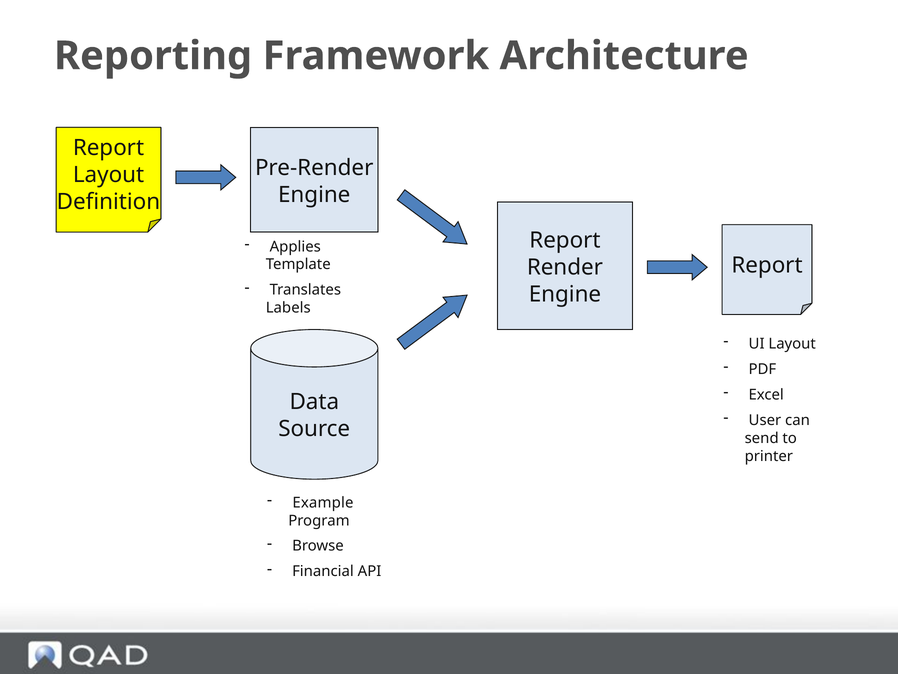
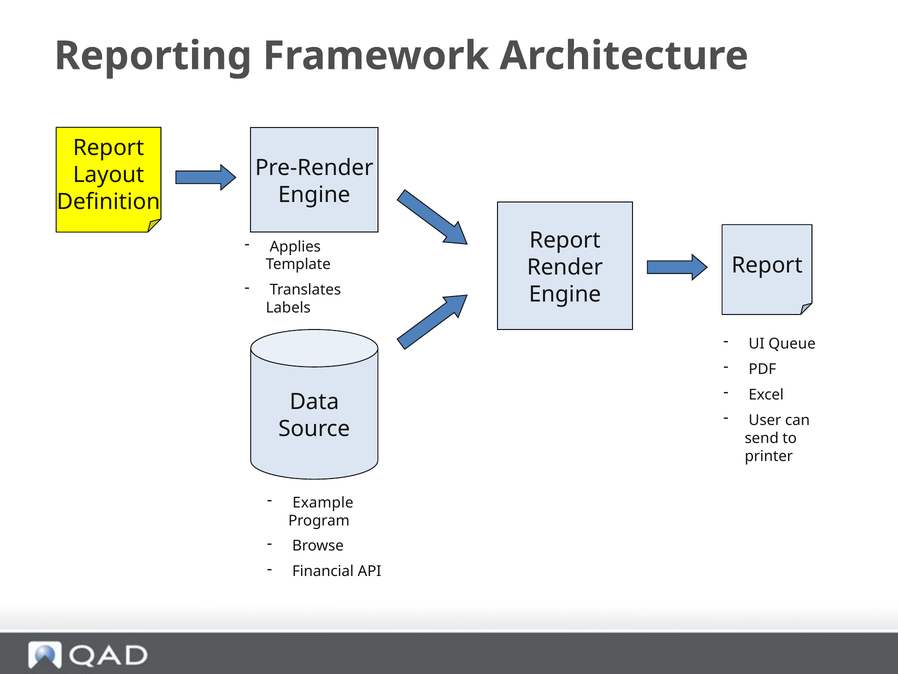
UI Layout: Layout -> Queue
